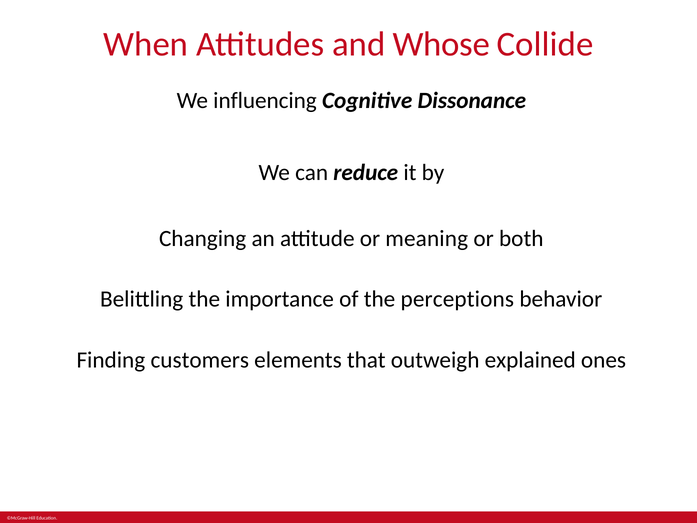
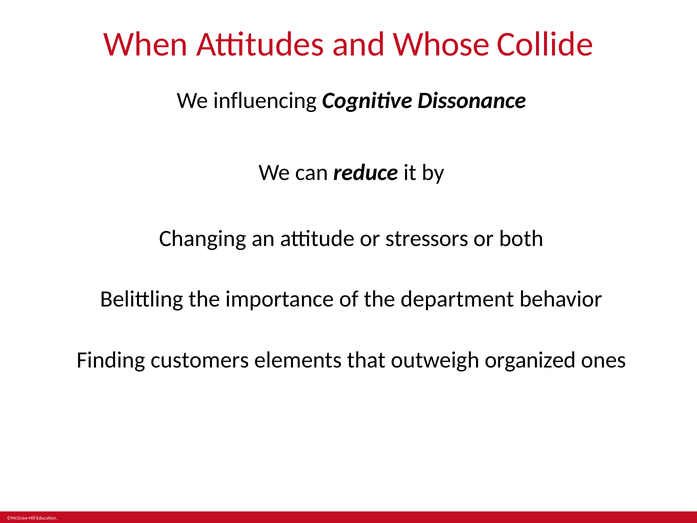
meaning: meaning -> stressors
perceptions: perceptions -> department
explained: explained -> organized
